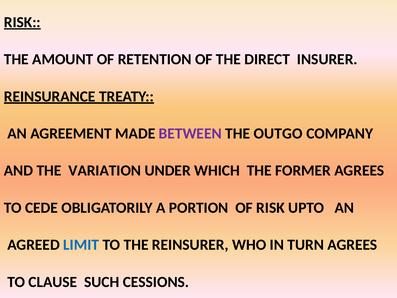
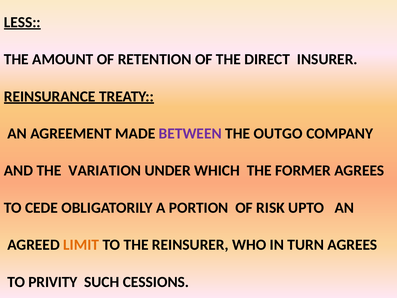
RISK at (22, 22): RISK -> LESS
LIMIT colour: blue -> orange
CLAUSE: CLAUSE -> PRIVITY
